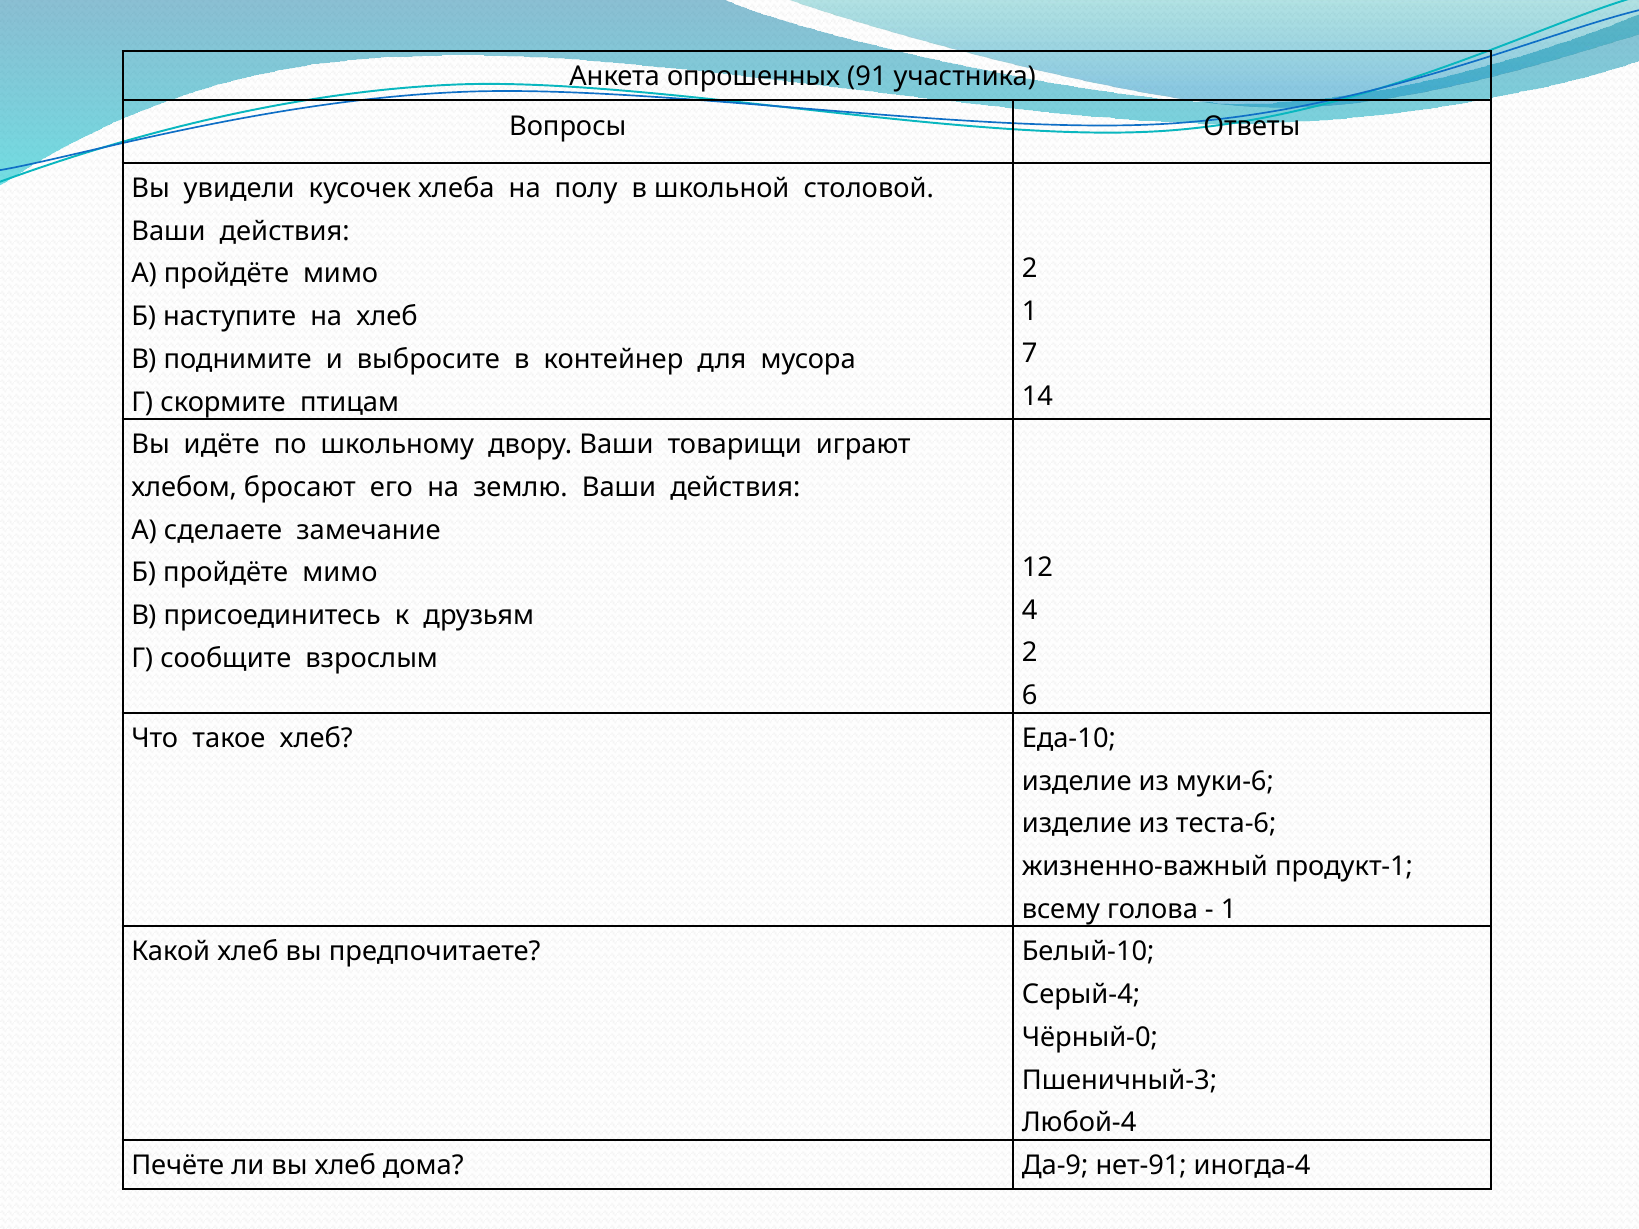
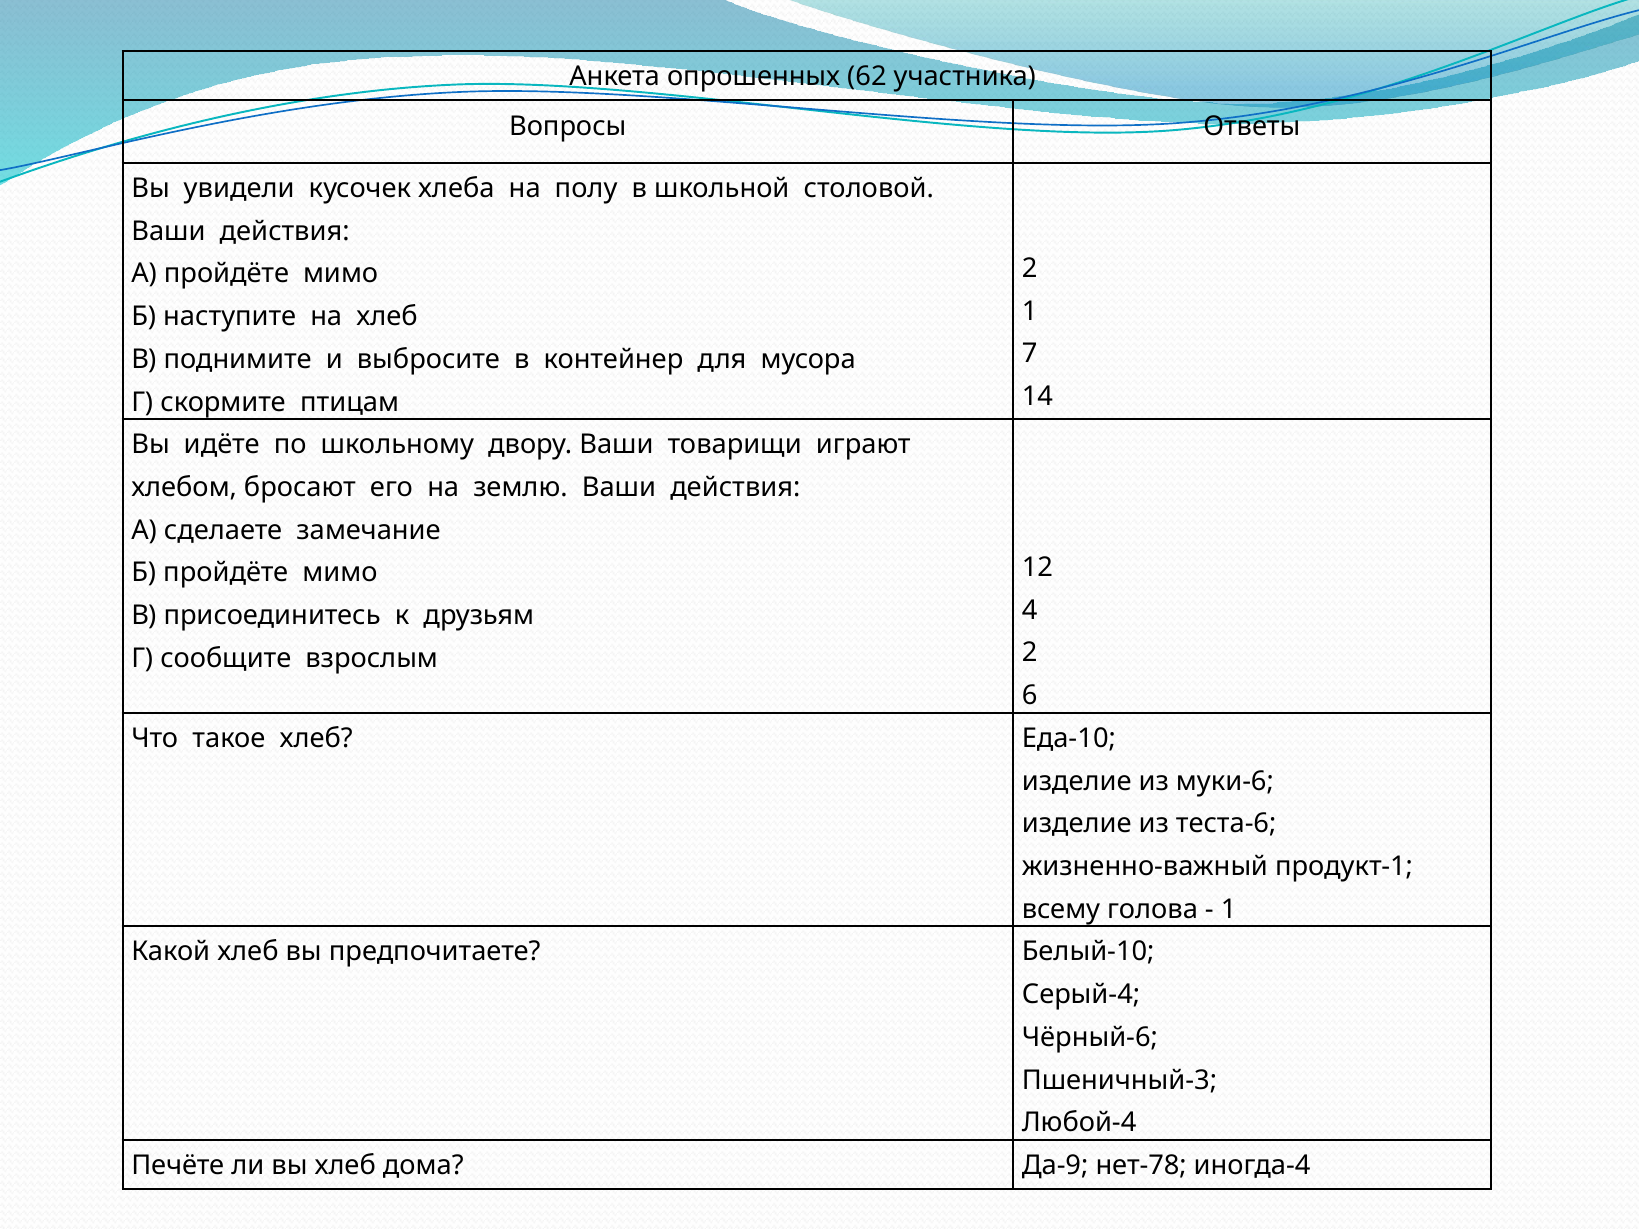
91: 91 -> 62
Чёрный-0: Чёрный-0 -> Чёрный-6
нет-91: нет-91 -> нет-78
